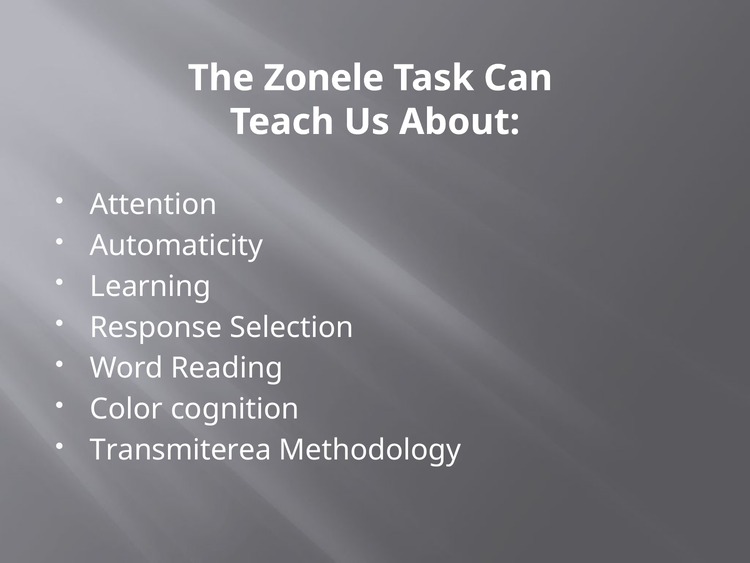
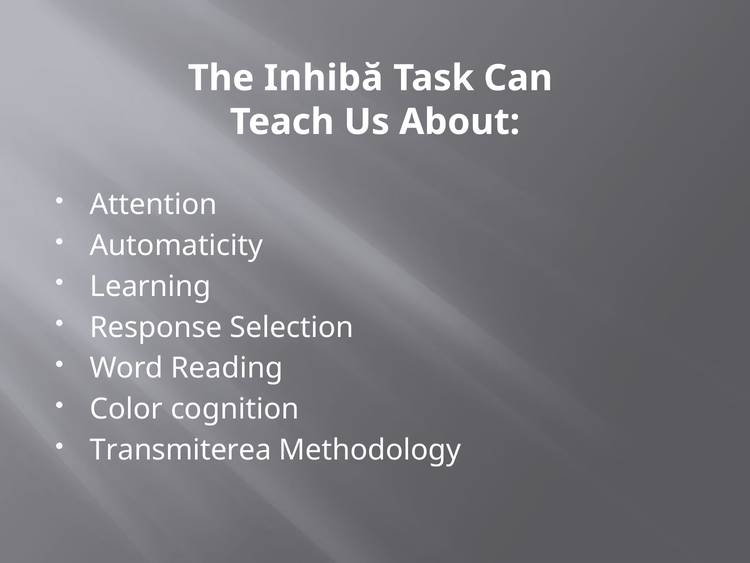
Zonele: Zonele -> Inhibă
